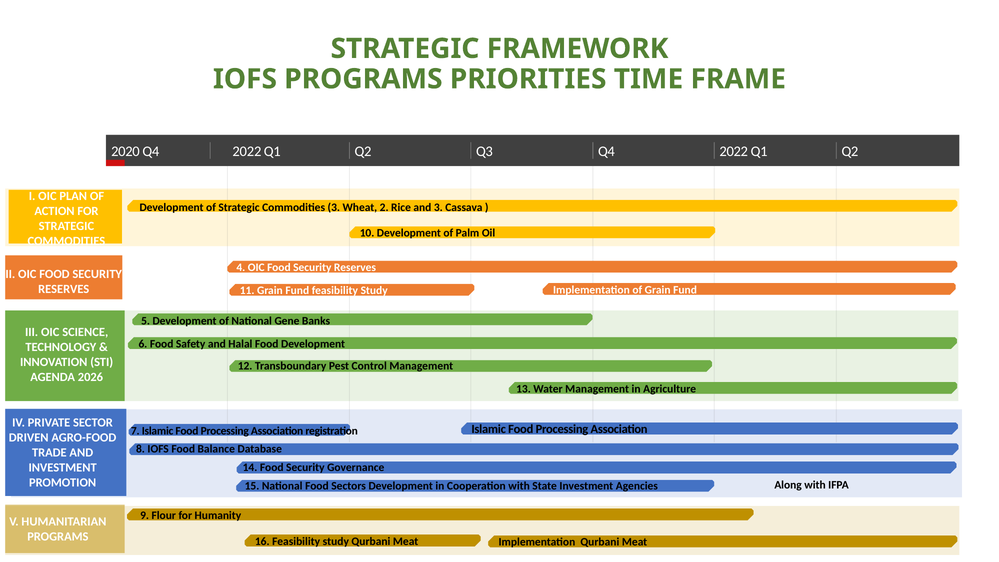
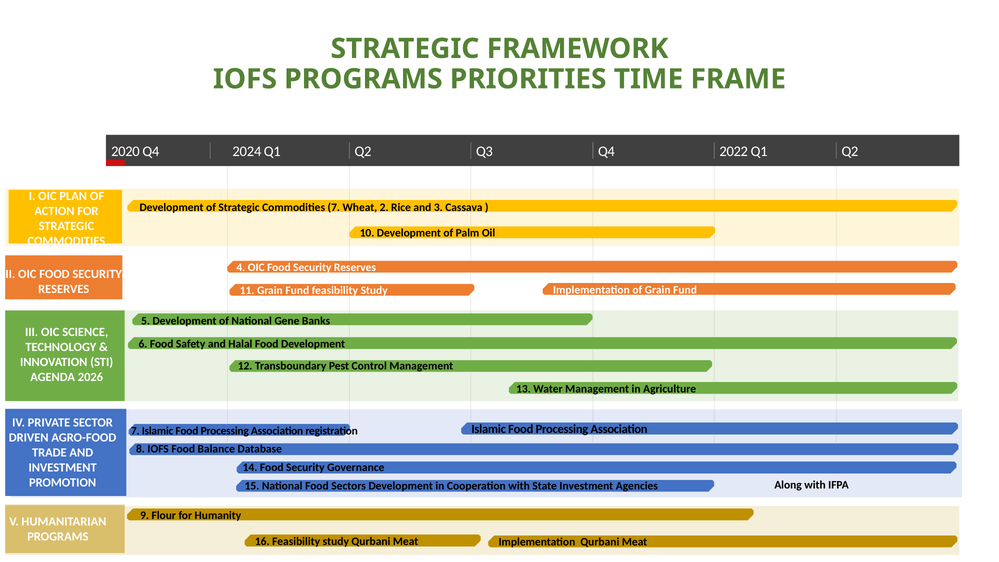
2020 Q4 2022: 2022 -> 2024
Commodities 3: 3 -> 7
